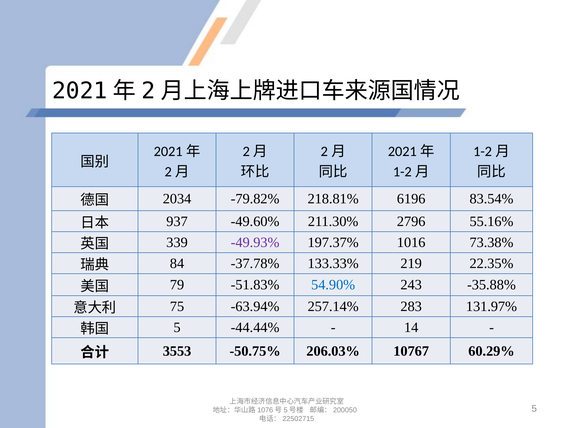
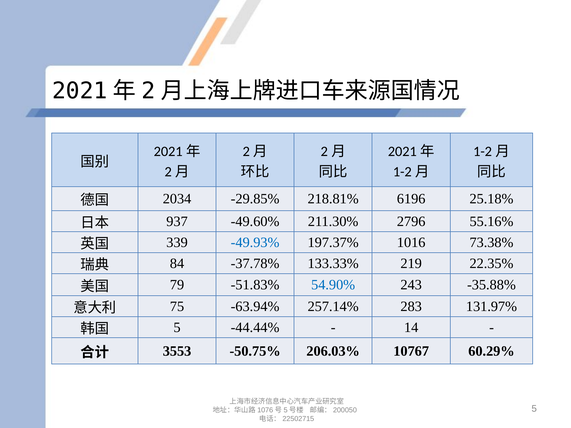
-79.82%: -79.82% -> -29.85%
83.54%: 83.54% -> 25.18%
-49.93% colour: purple -> blue
